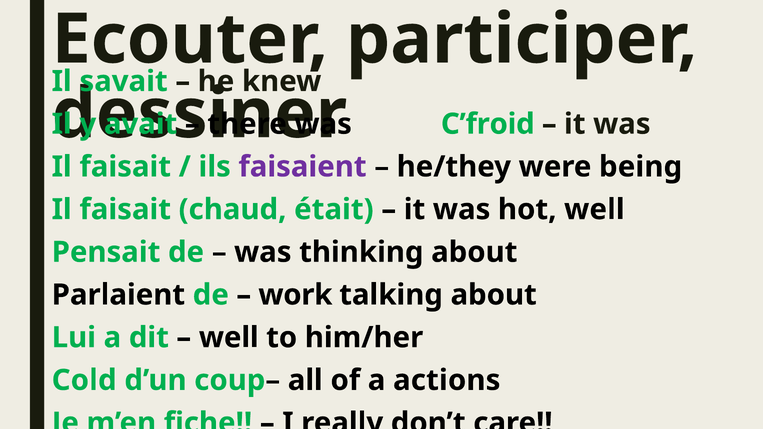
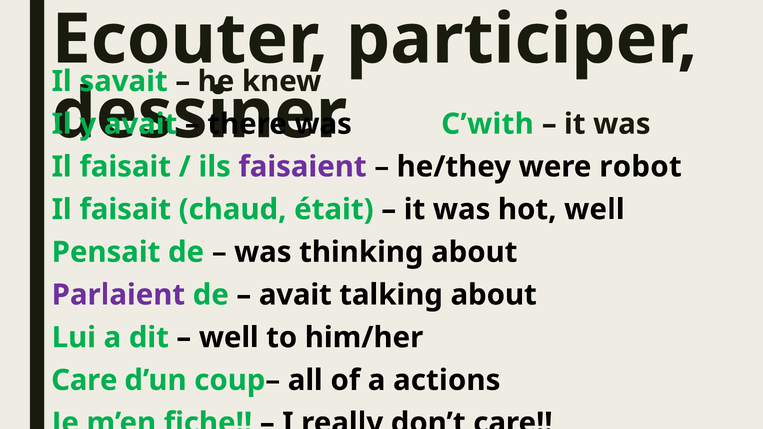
C’froid: C’froid -> C’with
being: being -> robot
Parlaient colour: black -> purple
work at (295, 295): work -> avait
Cold at (84, 380): Cold -> Care
